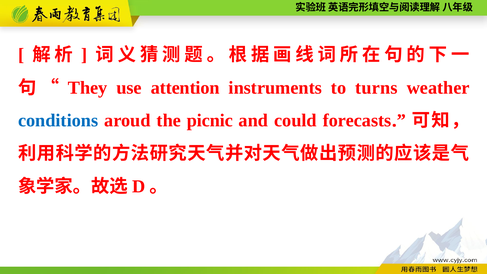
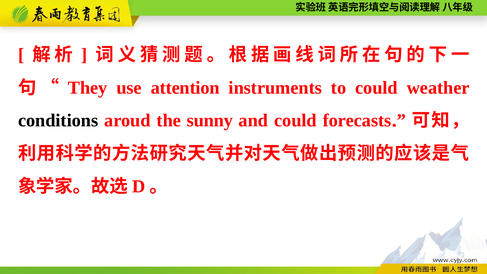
to turns: turns -> could
conditions colour: blue -> black
picnic: picnic -> sunny
